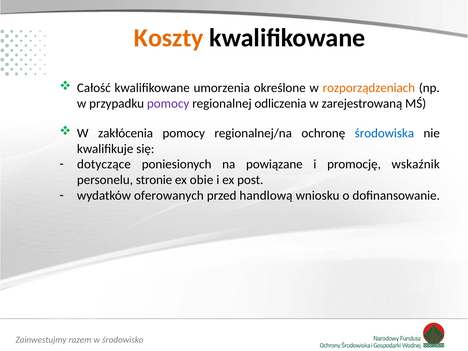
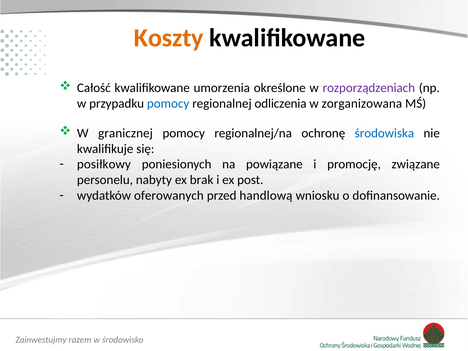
rozporządzeniach colour: orange -> purple
pomocy at (168, 103) colour: purple -> blue
zarejestrowaną: zarejestrowaną -> zorganizowana
zakłócenia: zakłócenia -> granicznej
dotyczące: dotyczące -> posiłkowy
wskaźnik: wskaźnik -> związane
stronie: stronie -> nabyty
obie: obie -> brak
